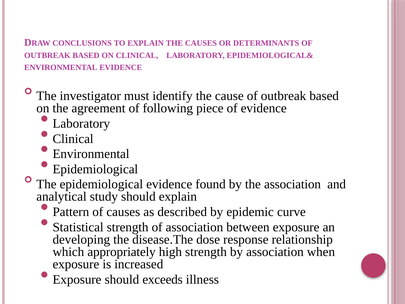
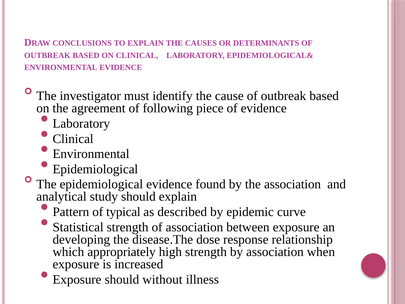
of causes: causes -> typical
exceeds: exceeds -> without
